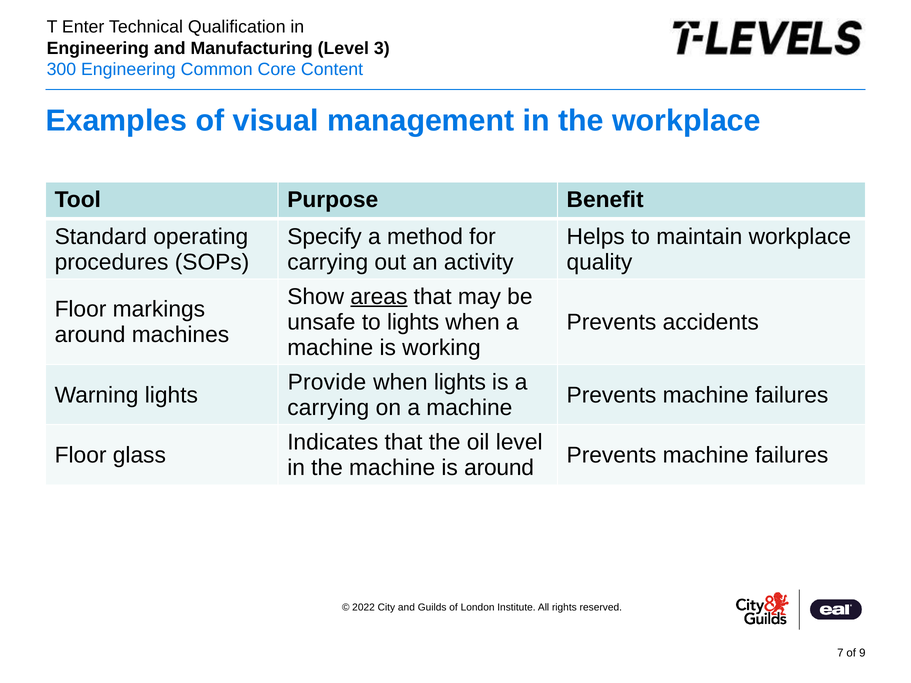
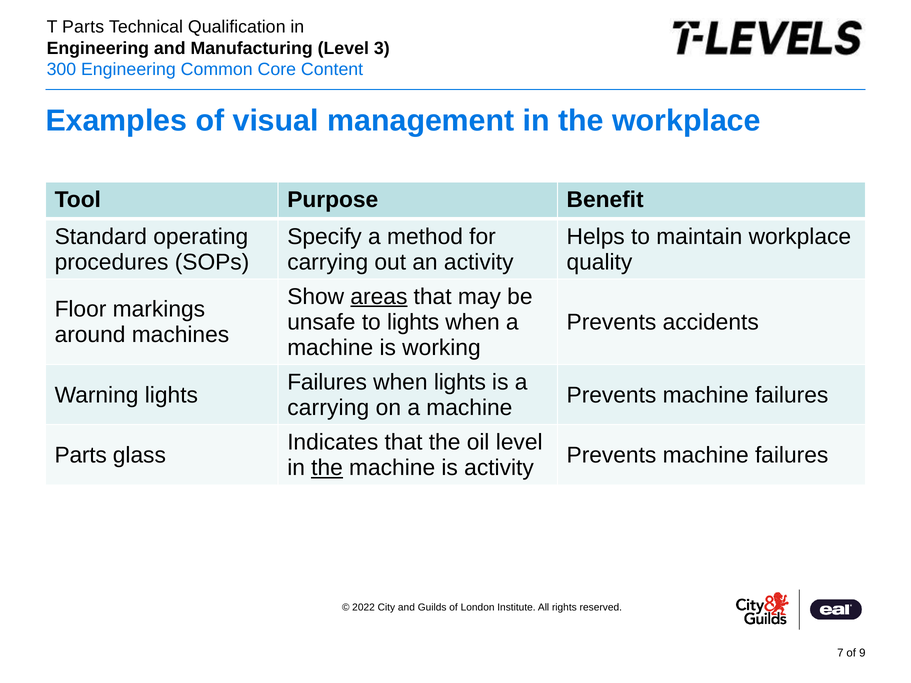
Enter at (83, 27): Enter -> Parts
Provide at (327, 382): Provide -> Failures
Floor at (81, 455): Floor -> Parts
the at (327, 468) underline: none -> present
is around: around -> activity
